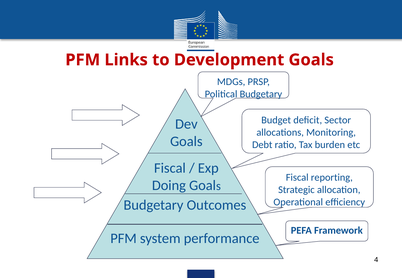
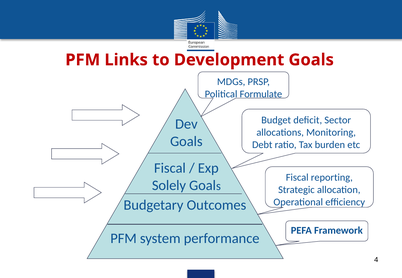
Political Budgetary: Budgetary -> Formulate
Doing: Doing -> Solely
